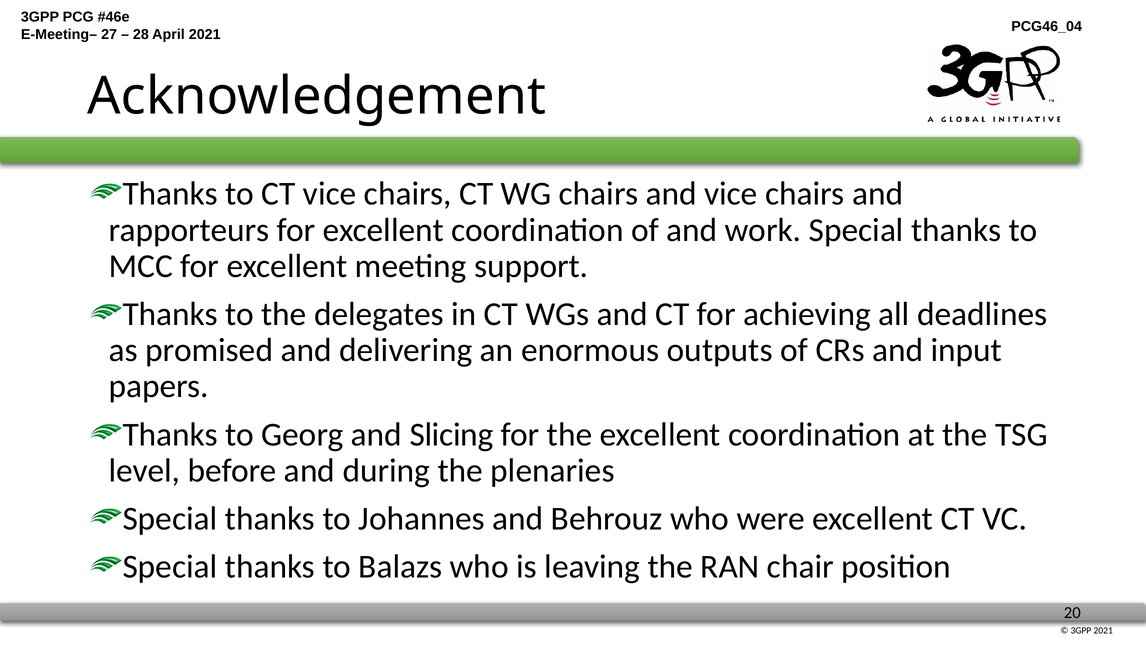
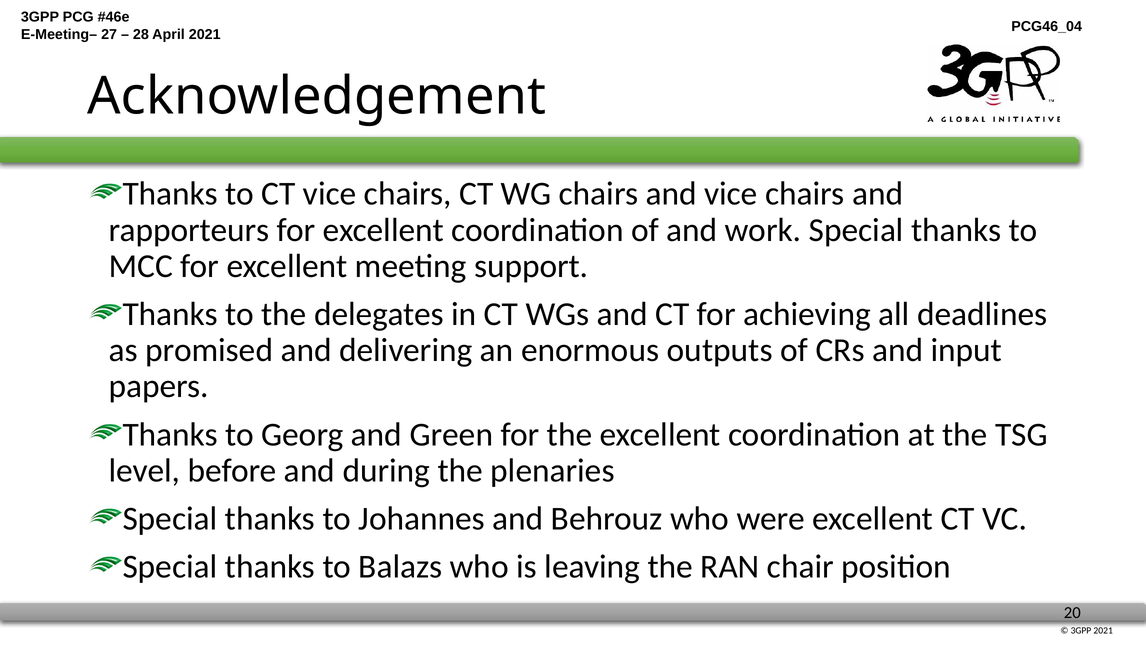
Slicing: Slicing -> Green
